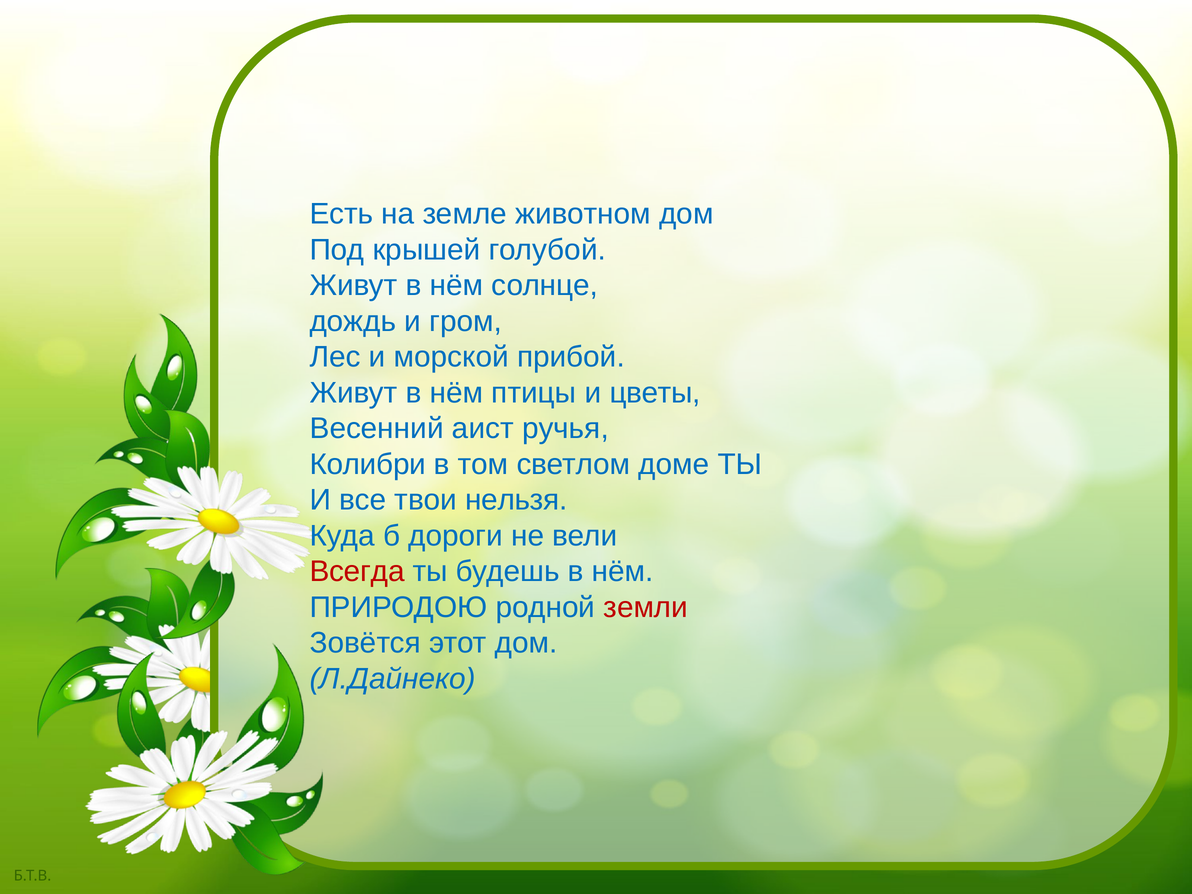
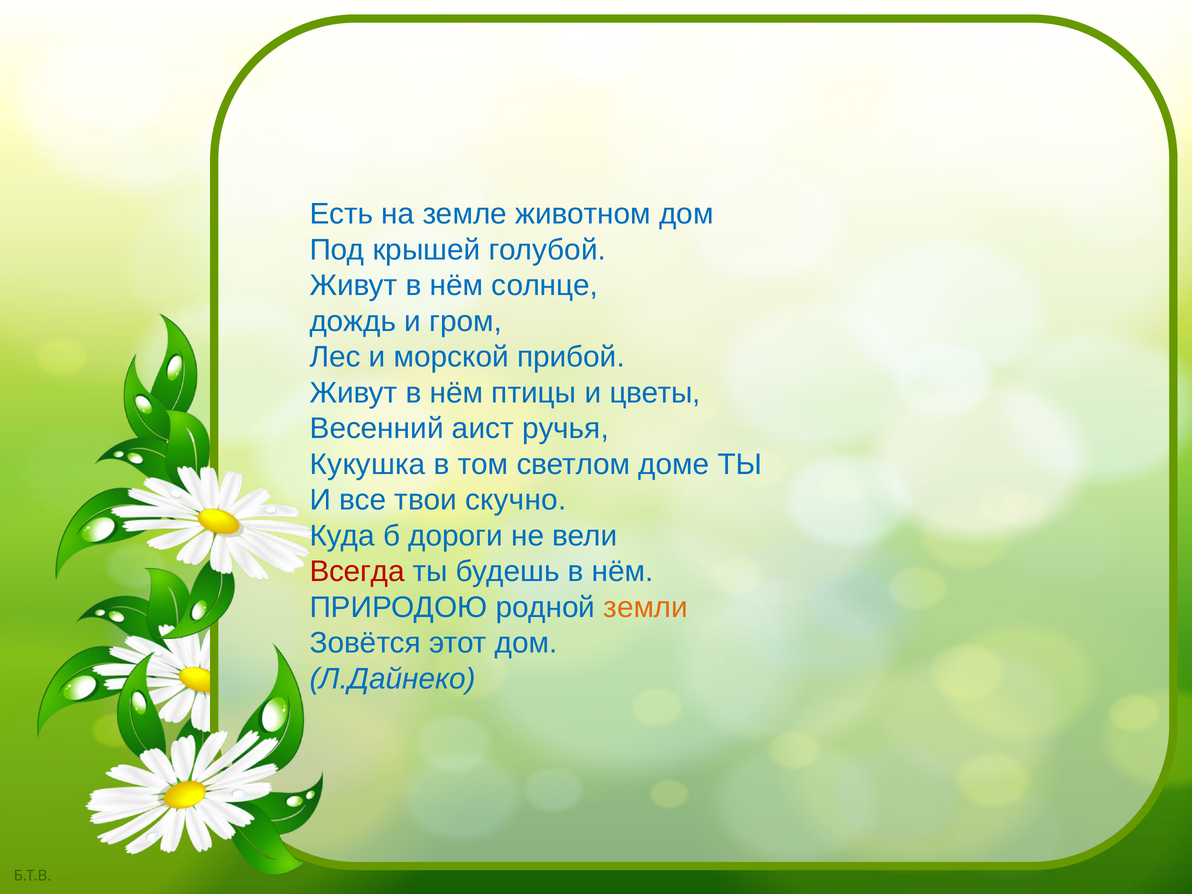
Колибри: Колибри -> Кукушка
нельзя: нельзя -> скучно
земли colour: red -> orange
